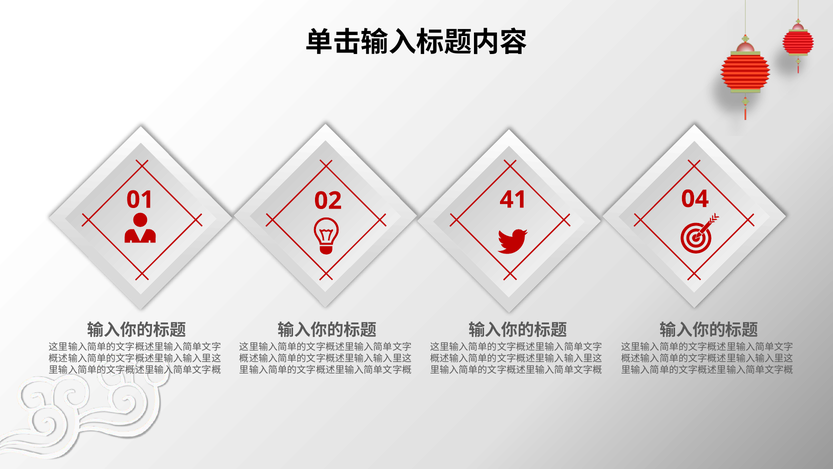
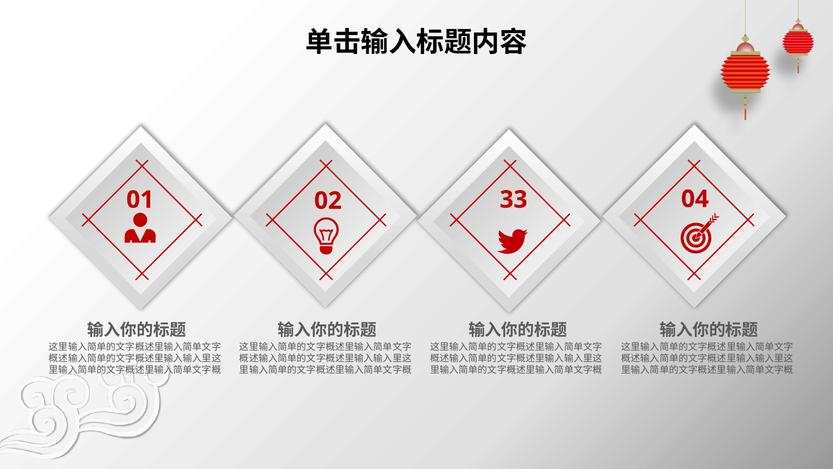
41: 41 -> 33
